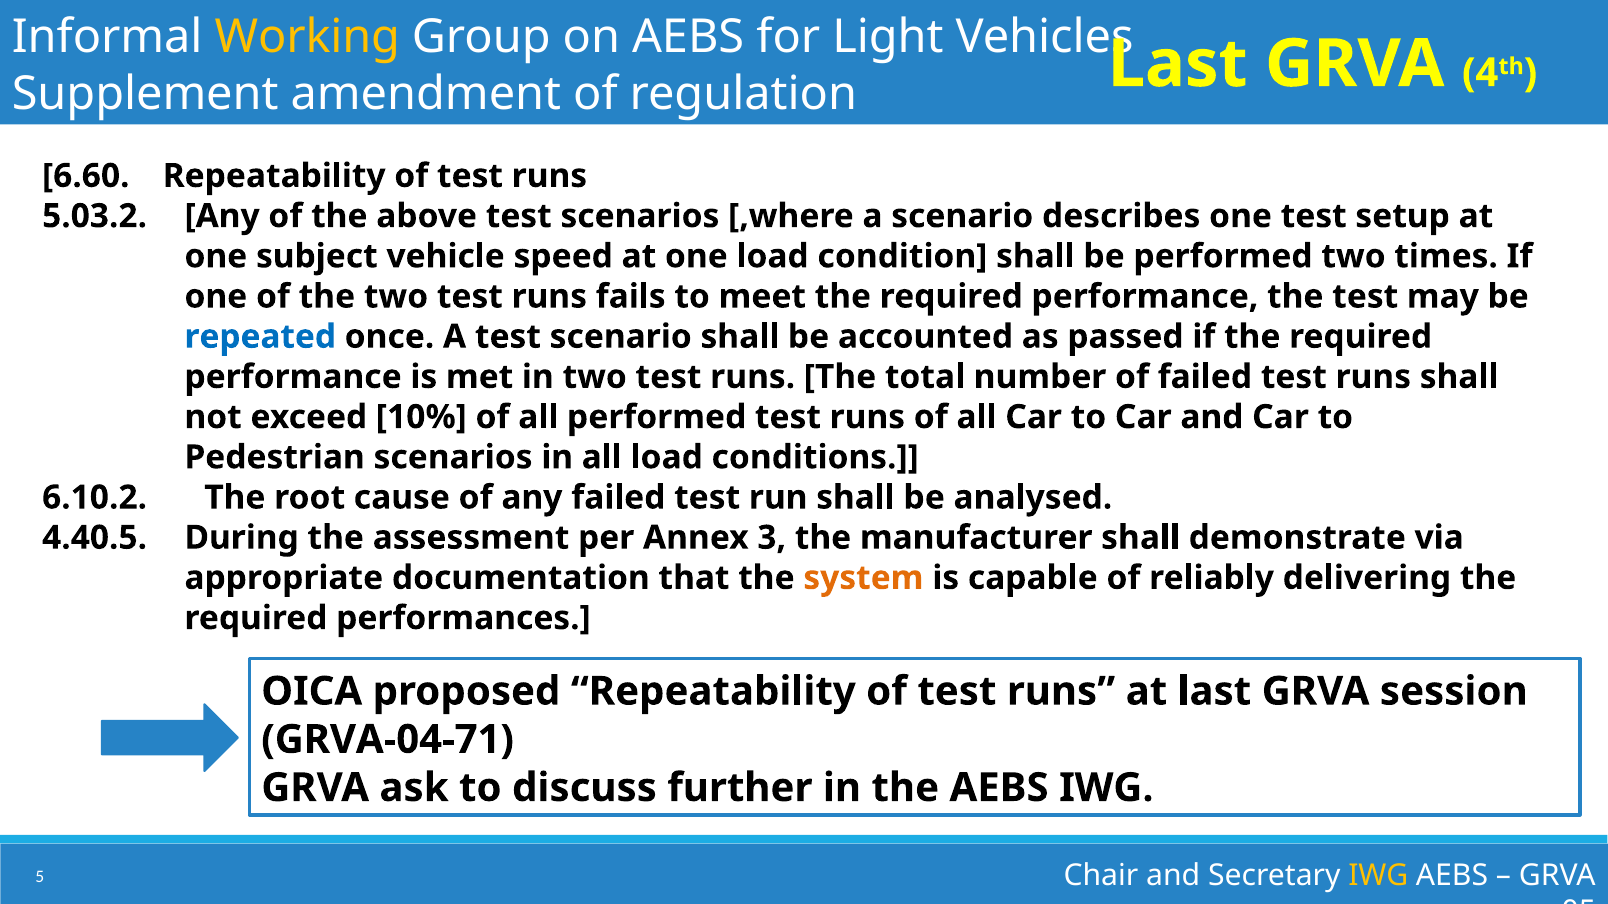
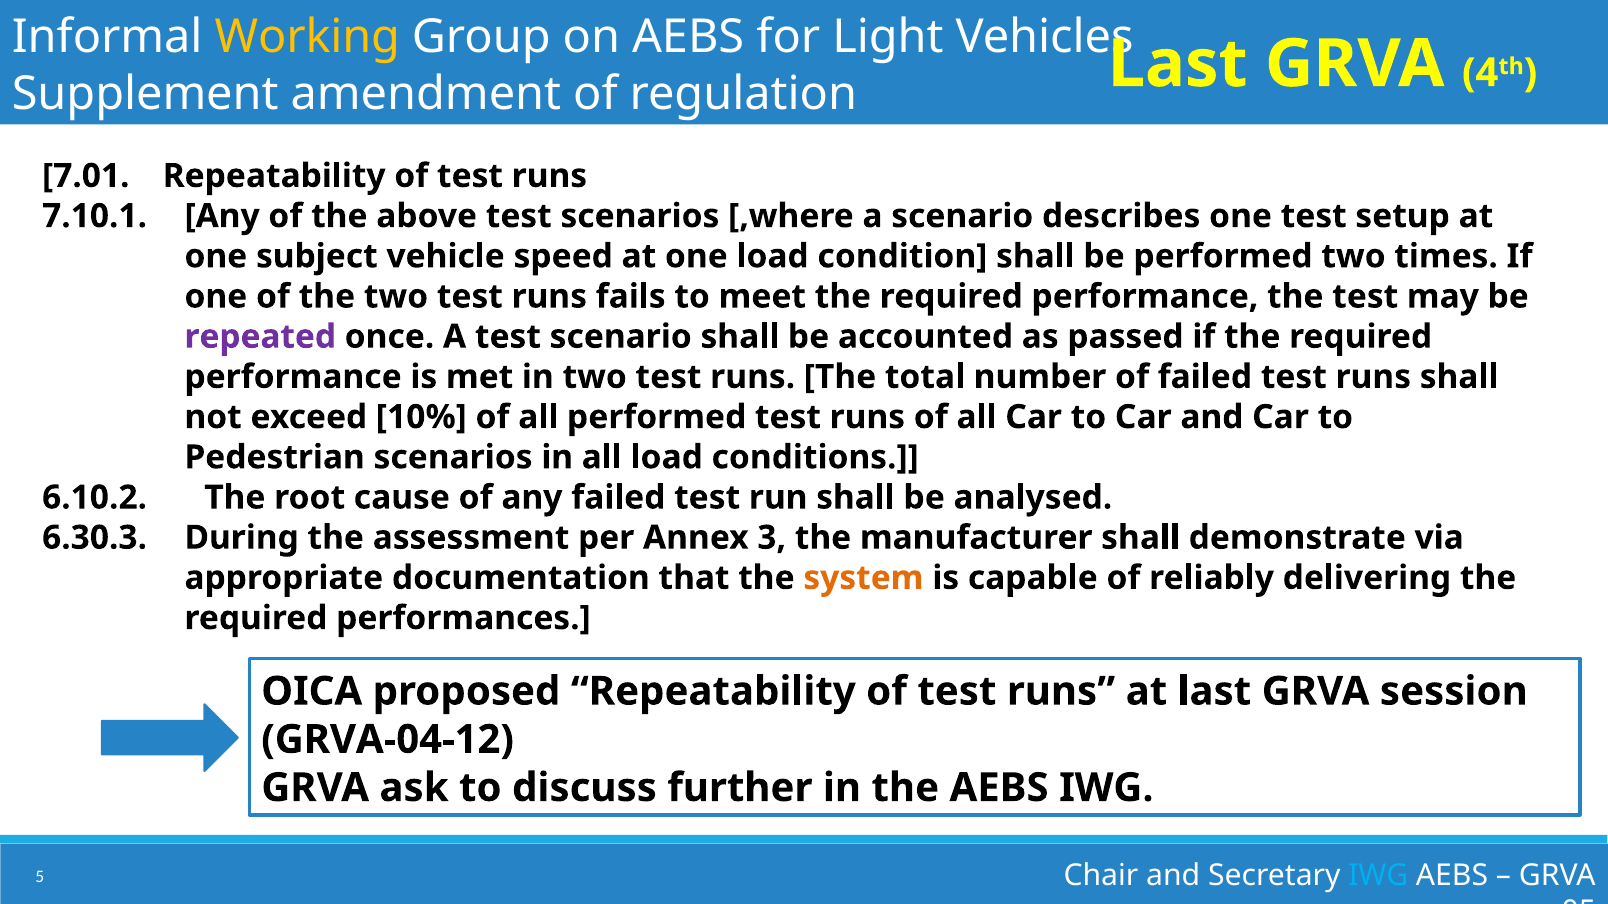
6.60: 6.60 -> 7.01
5.03.2: 5.03.2 -> 7.10.1
repeated colour: blue -> purple
4.40.5: 4.40.5 -> 6.30.3
GRVA-04-71: GRVA-04-71 -> GRVA-04-12
IWG at (1378, 876) colour: yellow -> light blue
